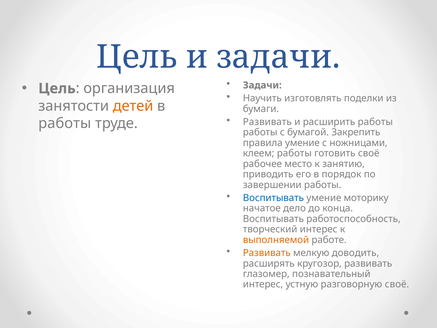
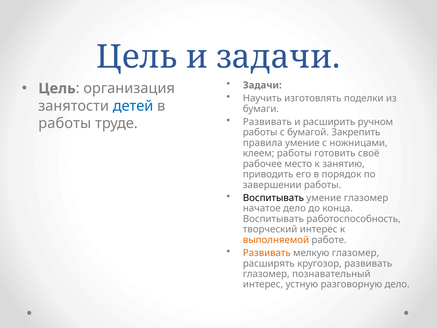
детей colour: orange -> blue
расширить работы: работы -> ручном
Воспитывать at (273, 198) colour: blue -> black
умение моторику: моторику -> глазомер
мелкую доводить: доводить -> глазомер
разговорную своё: своё -> дело
